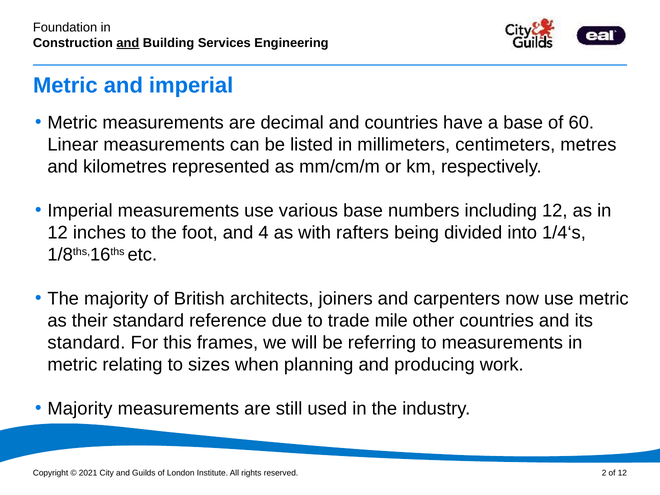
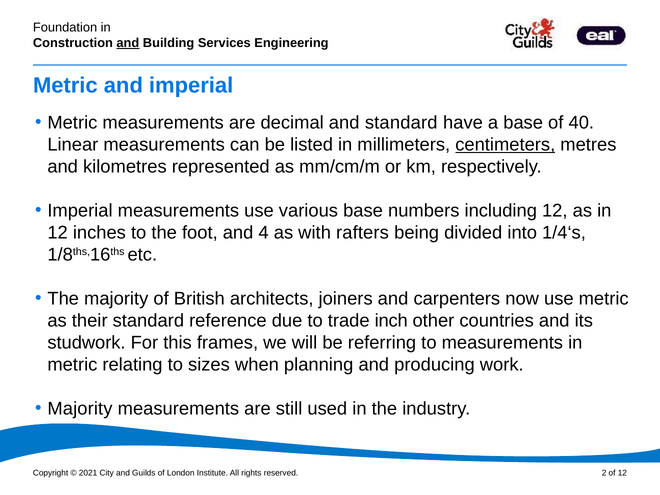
and countries: countries -> standard
60: 60 -> 40
centimeters underline: none -> present
mile: mile -> inch
standard at (86, 343): standard -> studwork
